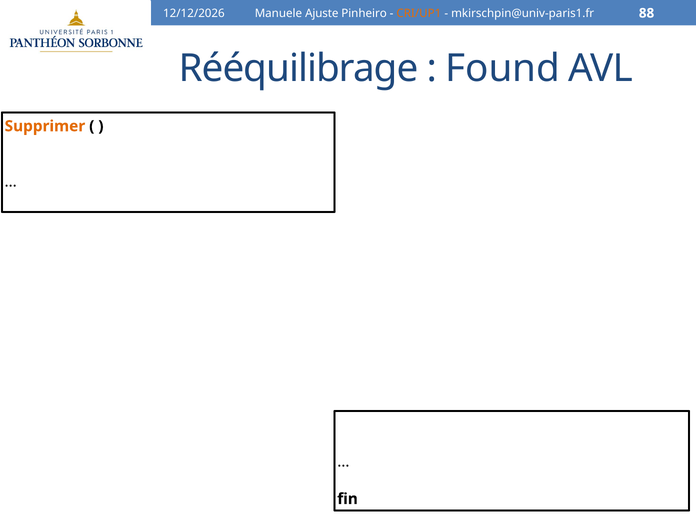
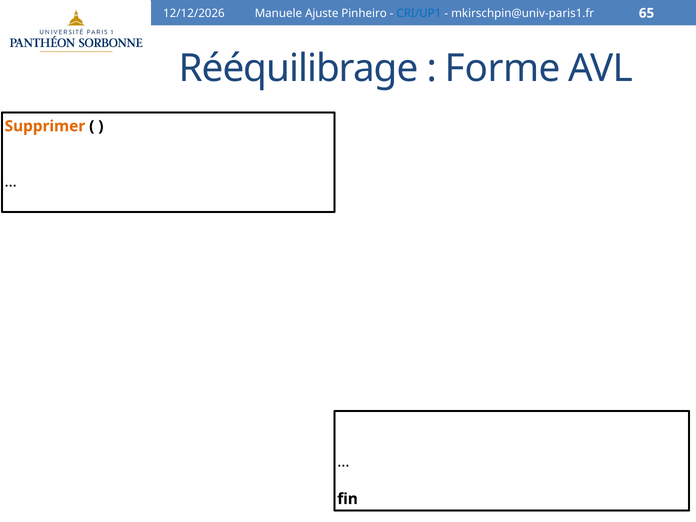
CRI/UP1 colour: orange -> blue
88: 88 -> 65
Found: Found -> Forme
